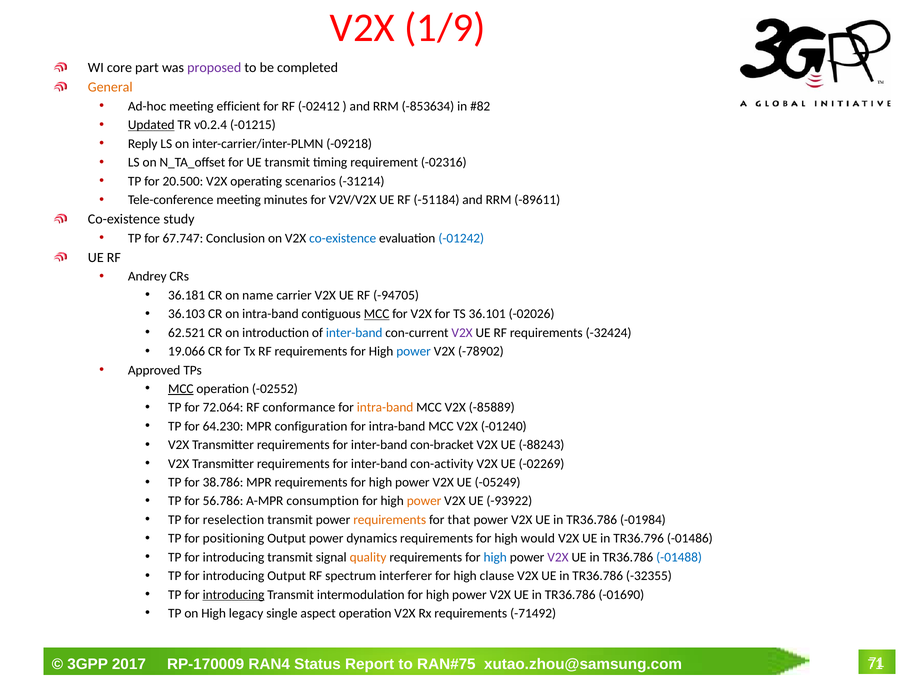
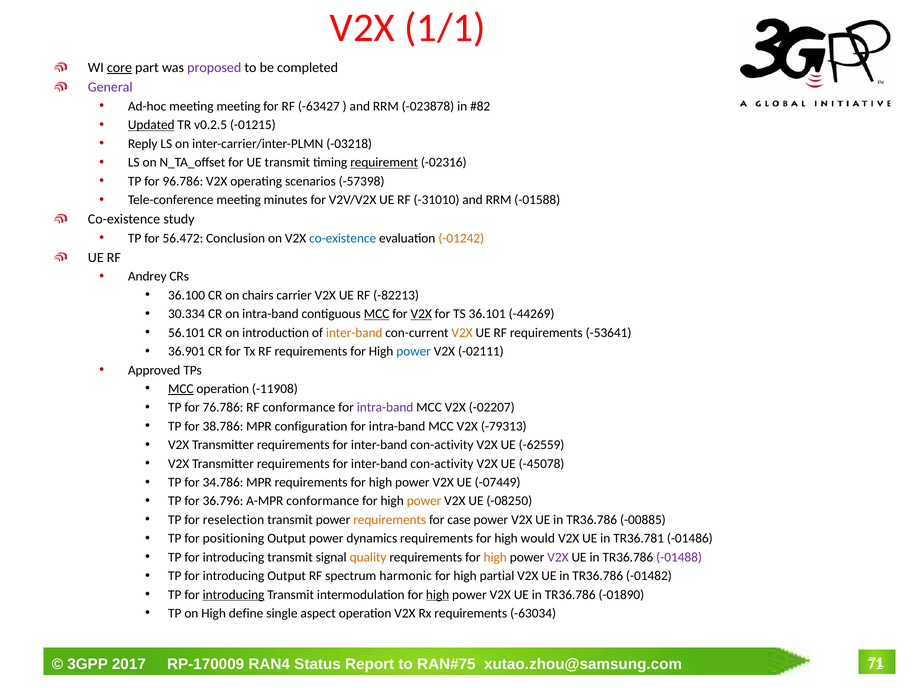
1/9: 1/9 -> 1/1
core underline: none -> present
General colour: orange -> purple
meeting efficient: efficient -> meeting
-02412: -02412 -> -63427
-853634: -853634 -> -023878
v0.2.4: v0.2.4 -> v0.2.5
-09218: -09218 -> -03218
requirement underline: none -> present
20.500: 20.500 -> 96.786
-31214: -31214 -> -57398
-51184: -51184 -> -31010
-89611: -89611 -> -01588
67.747: 67.747 -> 56.472
-01242 colour: blue -> orange
36.181: 36.181 -> 36.100
name: name -> chairs
-94705: -94705 -> -82213
36.103: 36.103 -> 30.334
V2X at (421, 314) underline: none -> present
-02026: -02026 -> -44269
62.521: 62.521 -> 56.101
inter-band at (354, 333) colour: blue -> orange
V2X at (462, 333) colour: purple -> orange
-32424: -32424 -> -53641
19.066: 19.066 -> 36.901
-78902: -78902 -> -02111
-02552: -02552 -> -11908
72.064: 72.064 -> 76.786
intra-band at (385, 407) colour: orange -> purple
-85889: -85889 -> -02207
64.230: 64.230 -> 38.786
-01240: -01240 -> -79313
con-bracket at (442, 445): con-bracket -> con-activity
-88243: -88243 -> -62559
-02269: -02269 -> -45078
38.786: 38.786 -> 34.786
-05249: -05249 -> -07449
56.786: 56.786 -> 36.796
A-MPR consumption: consumption -> conformance
-93922: -93922 -> -08250
that: that -> case
-01984: -01984 -> -00885
TR36.796: TR36.796 -> TR36.781
high at (495, 557) colour: blue -> orange
-01488 colour: blue -> purple
interferer: interferer -> harmonic
clause: clause -> partial
-32355: -32355 -> -01482
high at (438, 594) underline: none -> present
-01690: -01690 -> -01890
legacy: legacy -> define
-71492: -71492 -> -63034
